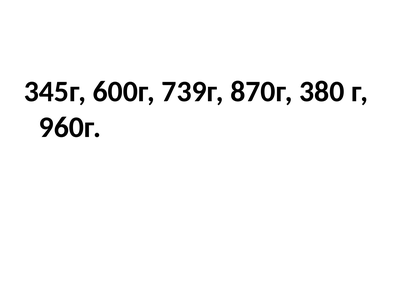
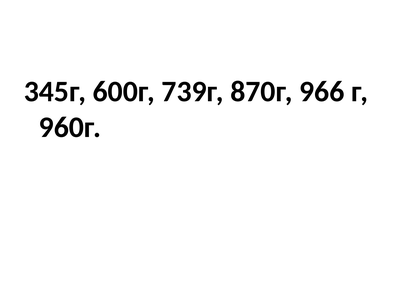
380: 380 -> 966
